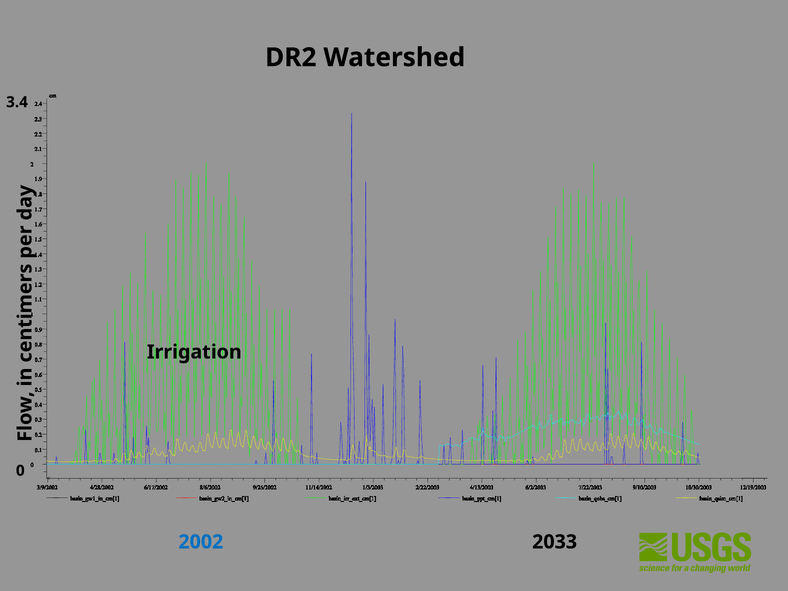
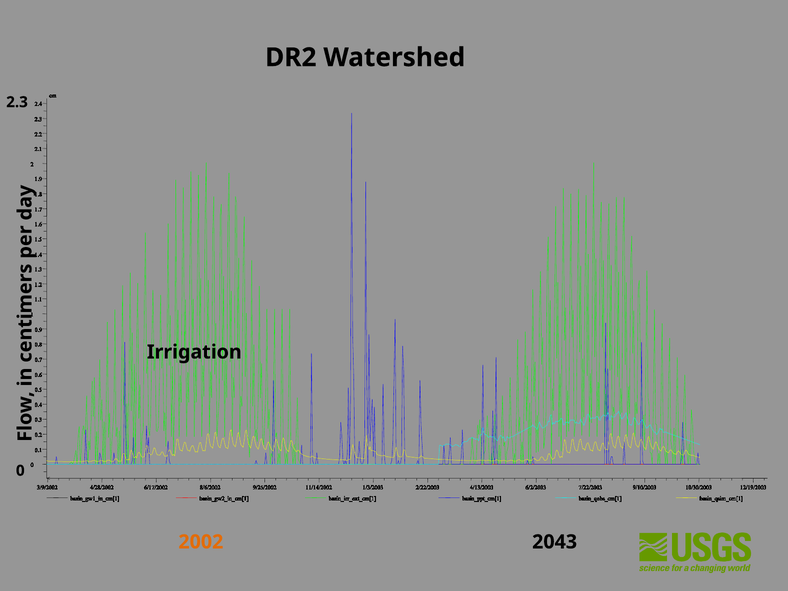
3.4: 3.4 -> 2.3
2002 colour: blue -> orange
2033: 2033 -> 2043
